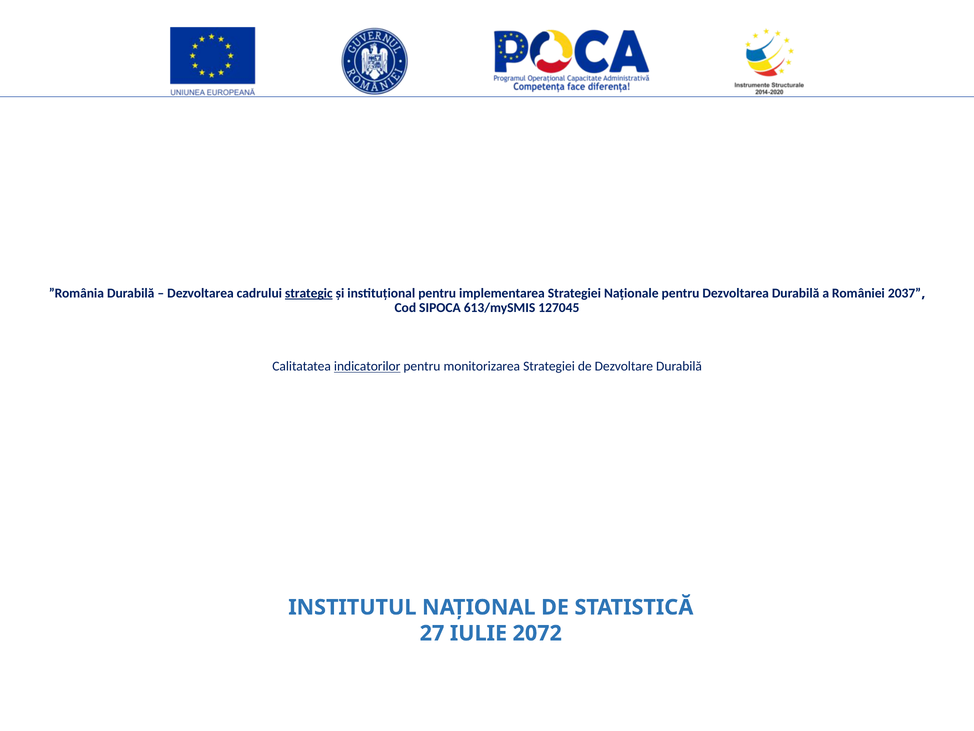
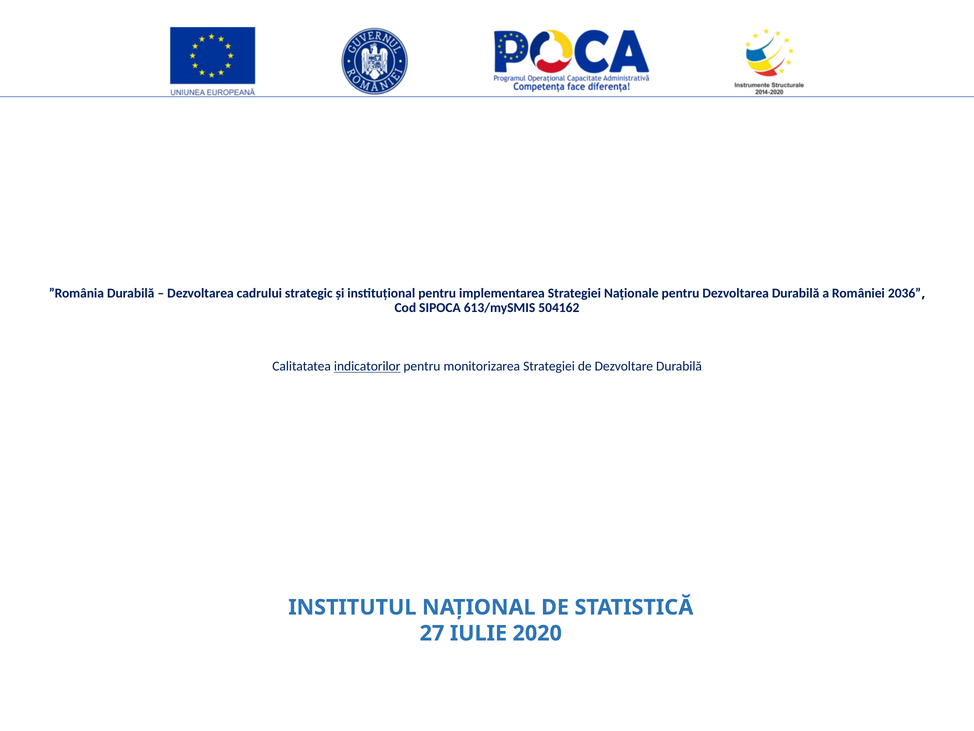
strategic underline: present -> none
2037: 2037 -> 2036
127045: 127045 -> 504162
2072: 2072 -> 2020
